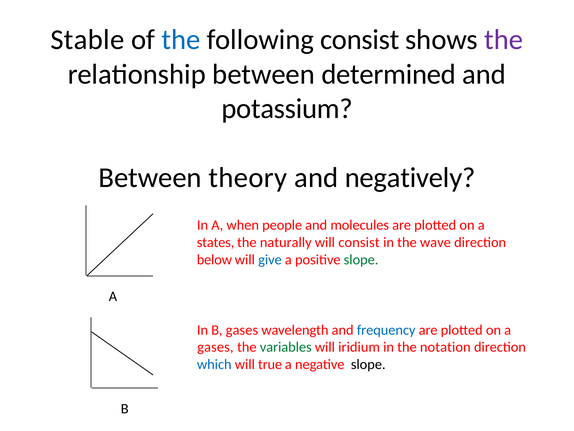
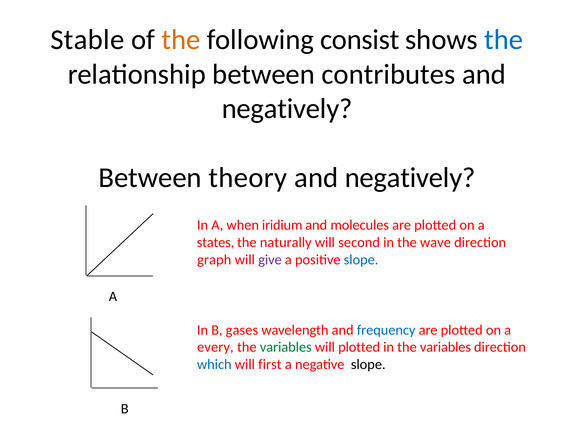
the at (181, 40) colour: blue -> orange
the at (504, 40) colour: purple -> blue
determined: determined -> contributes
potassium at (287, 109): potassium -> negatively
people: people -> iridium
will consist: consist -> second
below: below -> graph
give colour: blue -> purple
slope at (361, 259) colour: green -> blue
gases at (215, 347): gases -> every
will iridium: iridium -> plotted
in the notation: notation -> variables
true: true -> first
